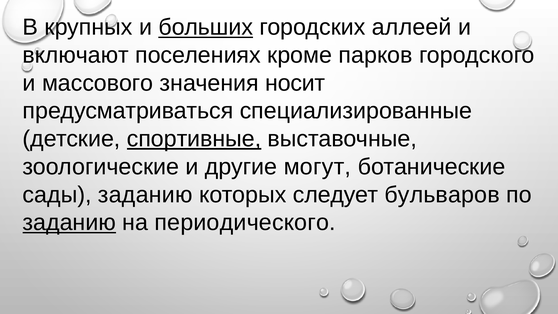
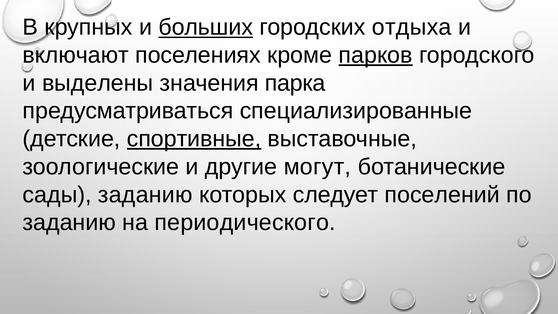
аллеей: аллеей -> отдыха
парков underline: none -> present
массового: массового -> выделены
носит: носит -> парка
бульваров: бульваров -> поселений
заданию at (69, 222) underline: present -> none
